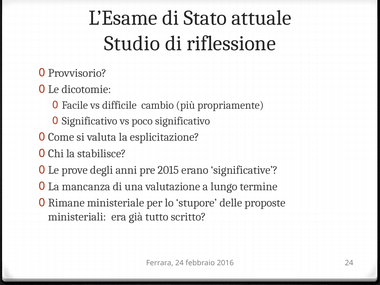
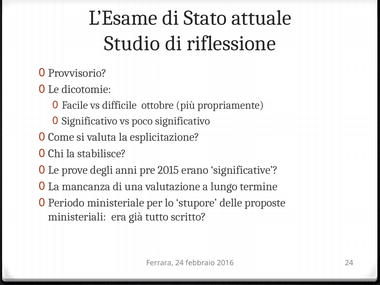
cambio: cambio -> ottobre
Rimane: Rimane -> Periodo
